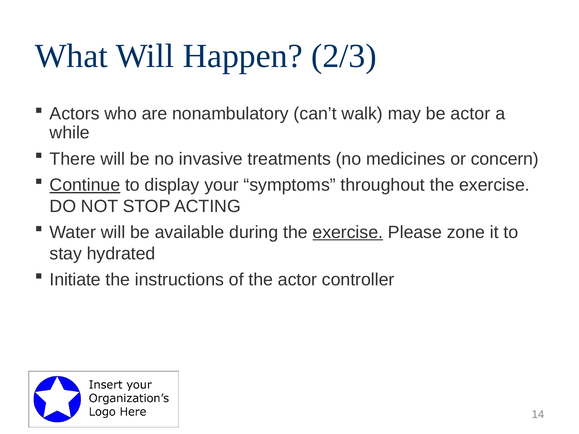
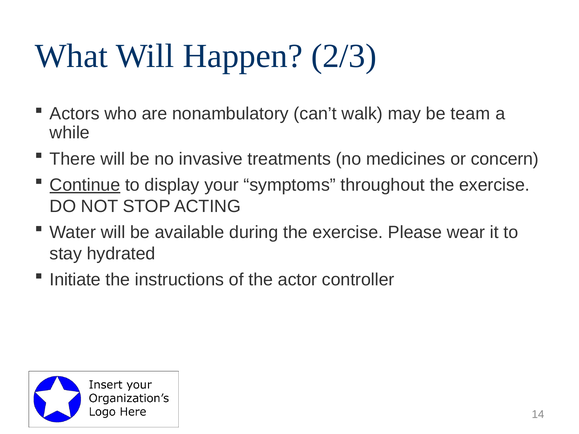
be actor: actor -> team
exercise at (348, 232) underline: present -> none
zone: zone -> wear
